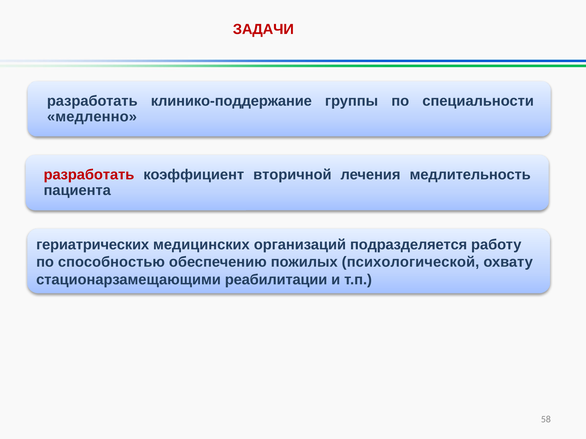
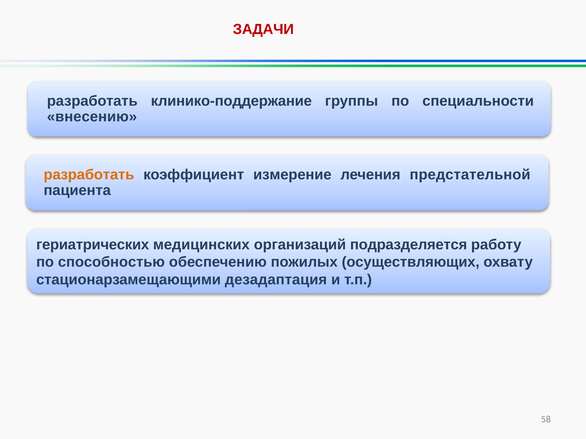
медленно: медленно -> внесению
разработать at (89, 175) colour: red -> orange
вторичной: вторичной -> измерение
медлительность: медлительность -> предстательной
психологической: психологической -> осуществляющих
реабилитации: реабилитации -> дезадаптация
